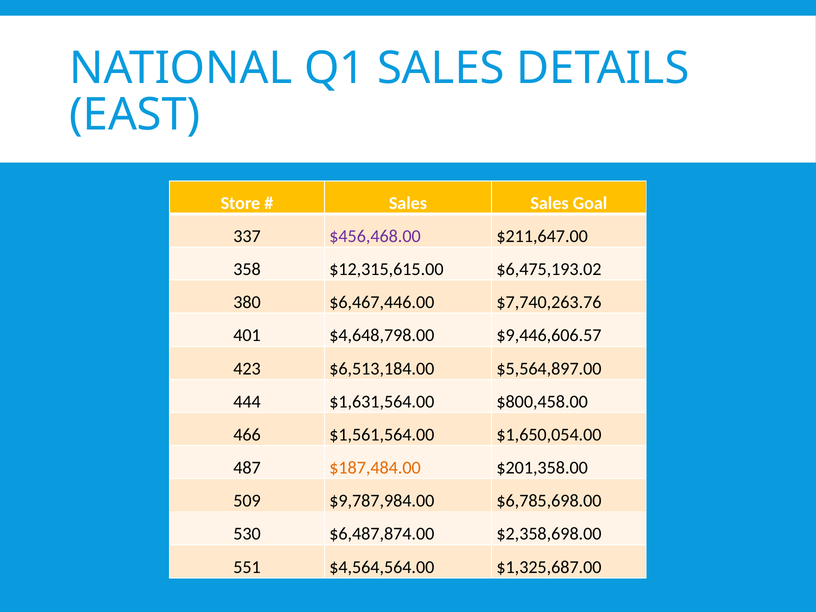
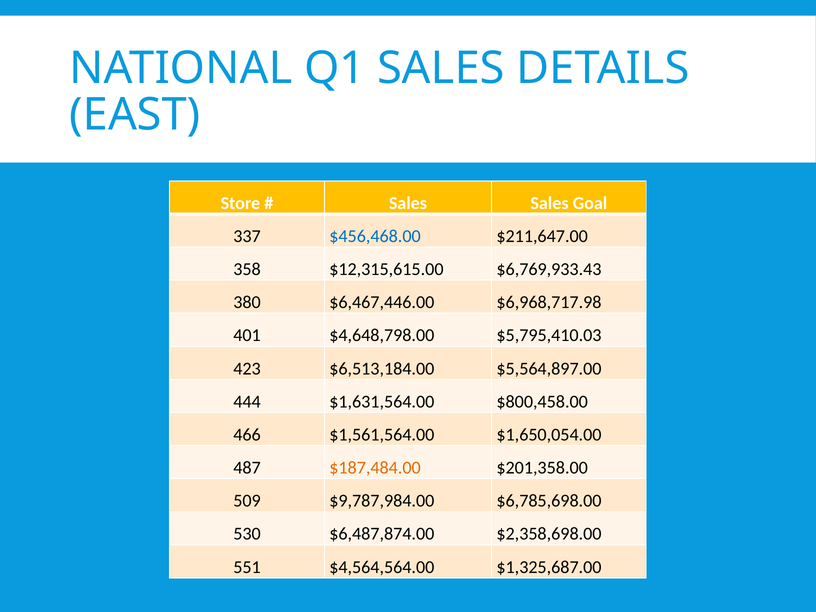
$456,468.00 colour: purple -> blue
$6,475,193.02: $6,475,193.02 -> $6,769,933.43
$7,740,263.76: $7,740,263.76 -> $6,968,717.98
$9,446,606.57: $9,446,606.57 -> $5,795,410.03
